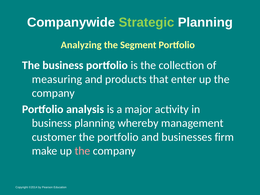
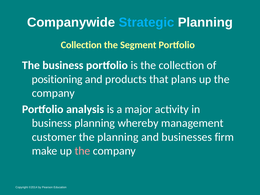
Strategic colour: light green -> light blue
Analyzing at (81, 45): Analyzing -> Collection
measuring: measuring -> positioning
enter: enter -> plans
the portfolio: portfolio -> planning
